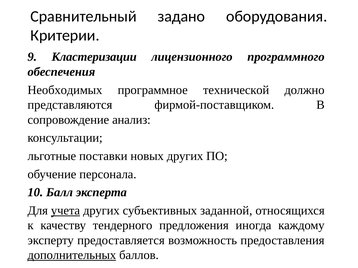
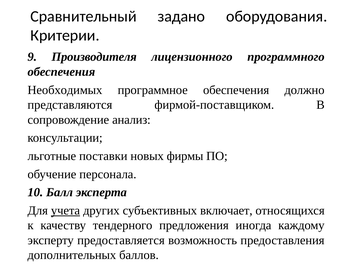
Кластеризации: Кластеризации -> Производителя
программное технической: технической -> обеспечения
новых других: других -> фирмы
заданной: заданной -> включает
дополнительных underline: present -> none
